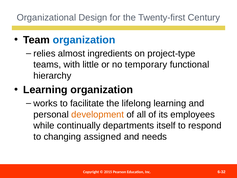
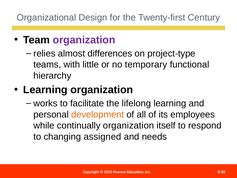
organization at (84, 40) colour: blue -> purple
ingredients: ingredients -> differences
continually departments: departments -> organization
